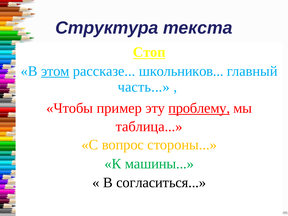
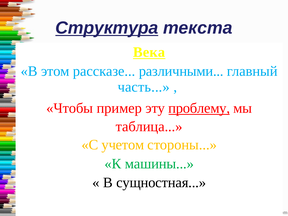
Структура underline: none -> present
Стоп: Стоп -> Века
этом underline: present -> none
школьников: школьников -> различными
вопрос: вопрос -> учетом
согласиться: согласиться -> сущностная
